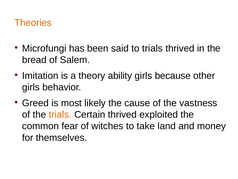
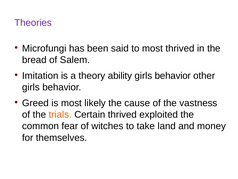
Theories colour: orange -> purple
to trials: trials -> most
because at (173, 75): because -> behavior
